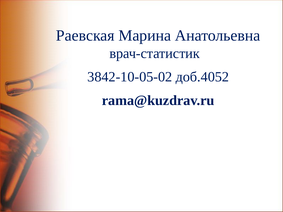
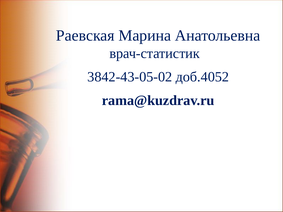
3842-10-05-02: 3842-10-05-02 -> 3842-43-05-02
